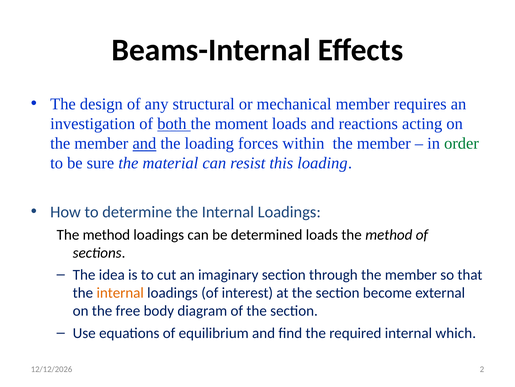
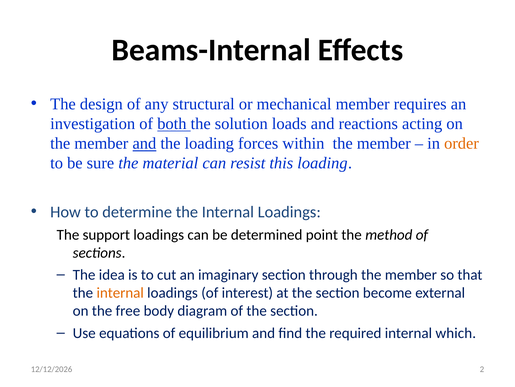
moment: moment -> solution
order colour: green -> orange
method at (106, 234): method -> support
determined loads: loads -> point
